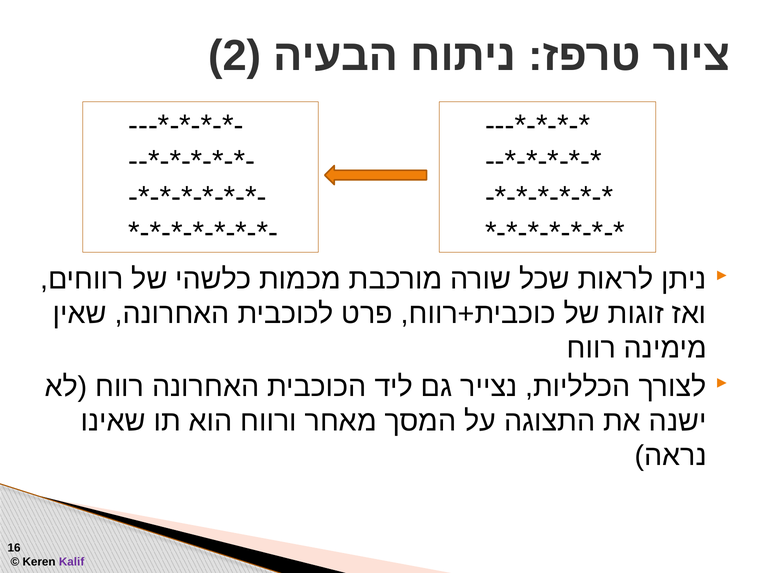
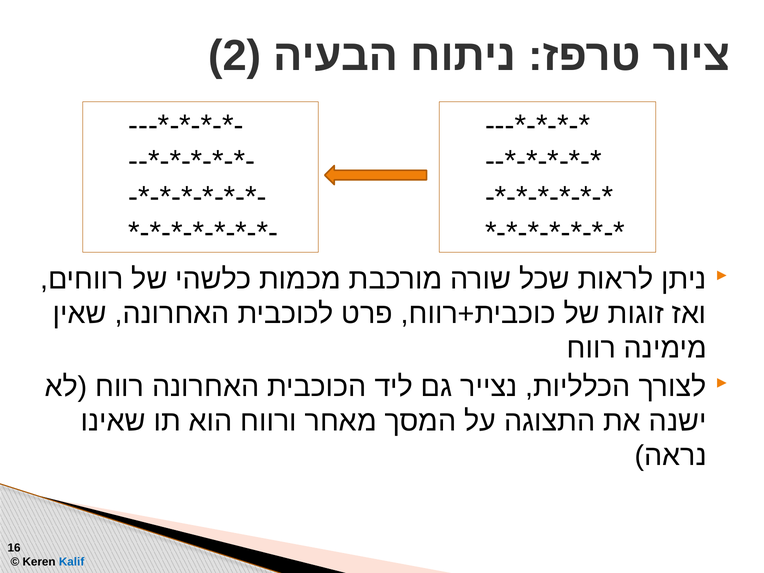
Kalif colour: purple -> blue
